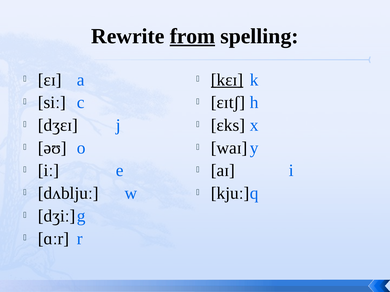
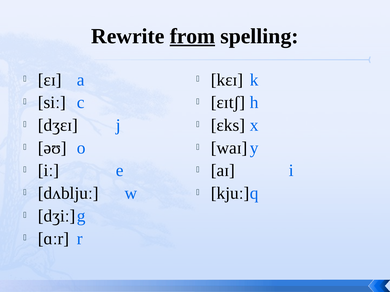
kɛɪ underline: present -> none
